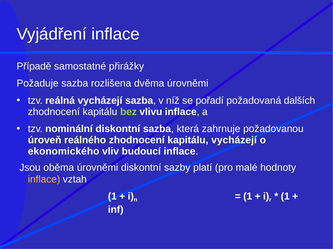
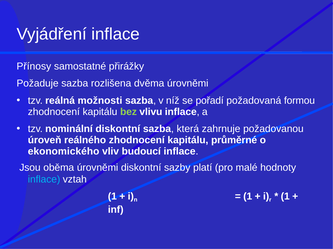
Případě: Případě -> Přínosy
reálná vycházejí: vycházejí -> možnosti
dalších: dalších -> formou
kapitálu vycházejí: vycházejí -> průměrné
inflace at (44, 180) colour: yellow -> light blue
